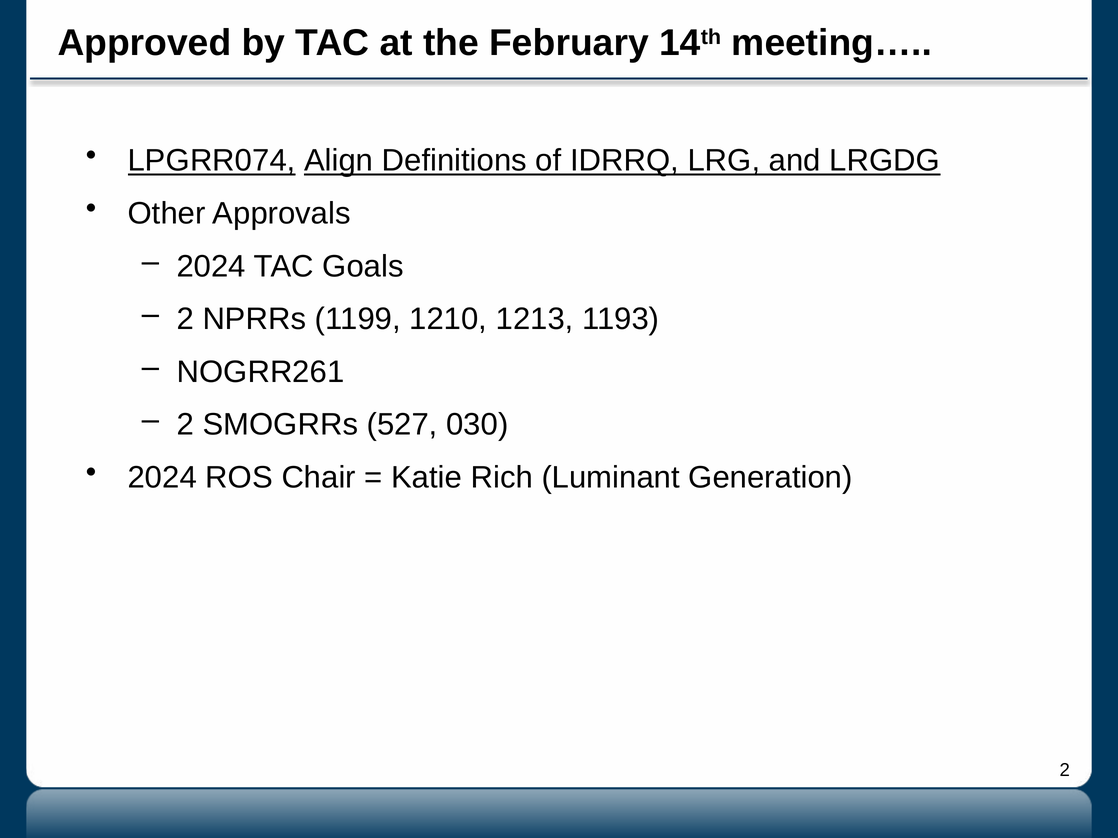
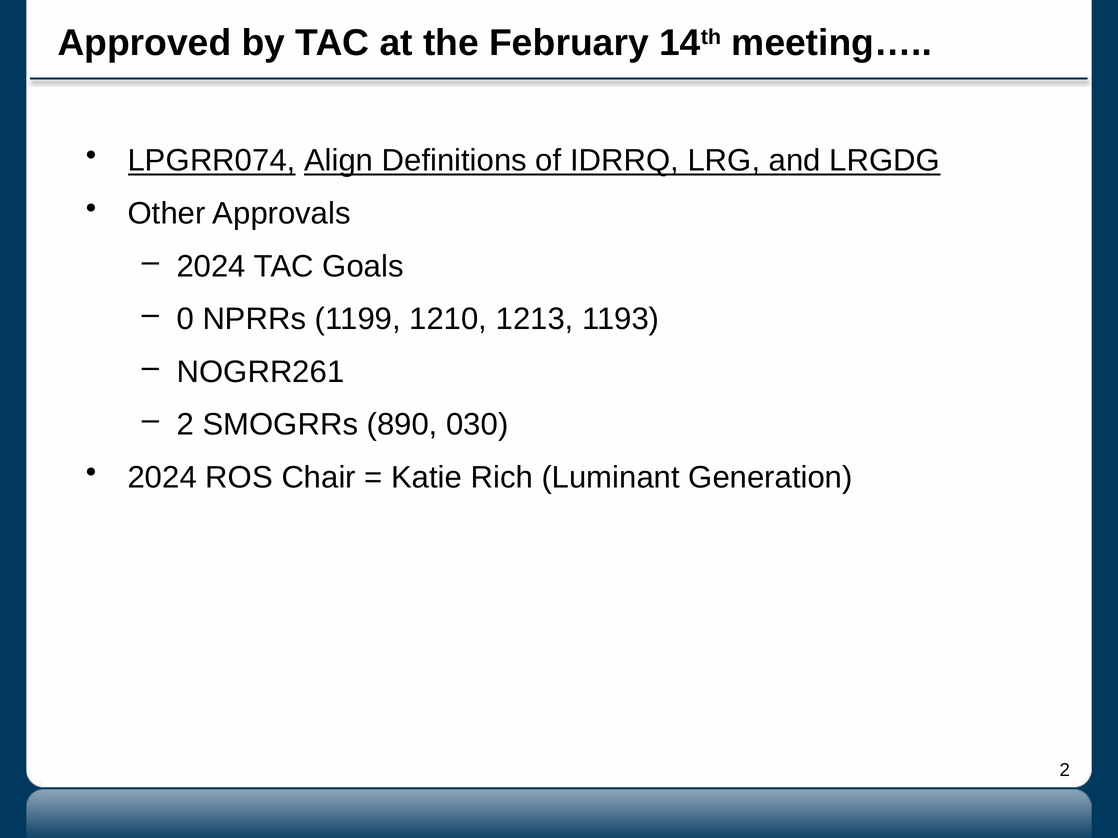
2 at (185, 319): 2 -> 0
527: 527 -> 890
